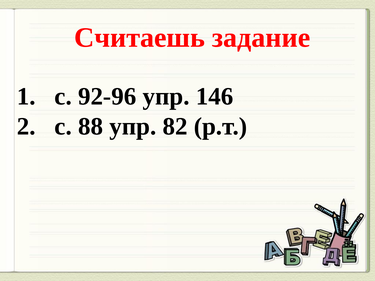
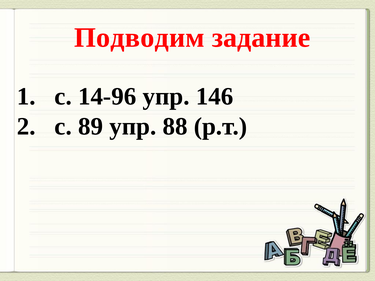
Считаешь: Считаешь -> Подводим
92-96: 92-96 -> 14-96
88: 88 -> 89
82: 82 -> 88
